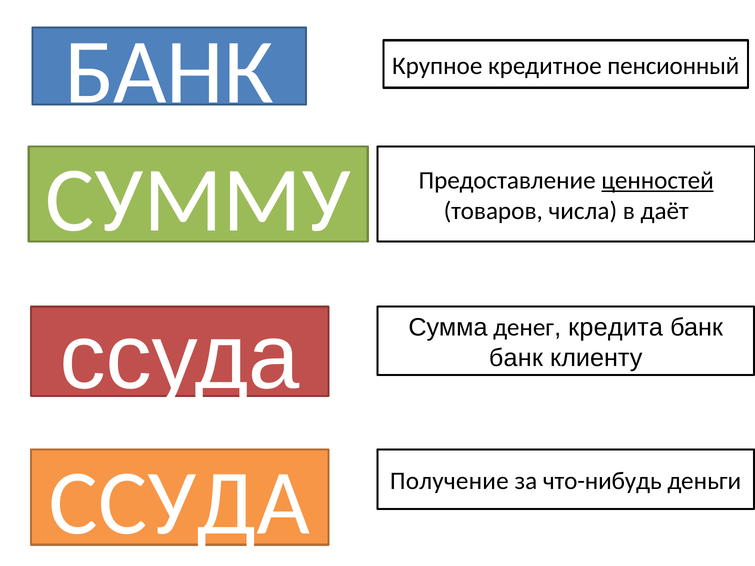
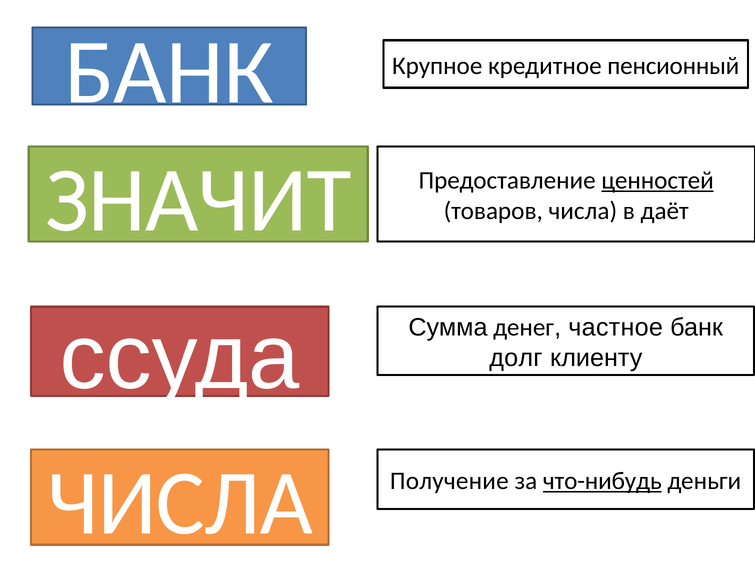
СУММУ: СУММУ -> ЗНАЧИТ
кредита: кредита -> частное
банк at (516, 358): банк -> долг
ССУДА at (179, 504): ССУДА -> ЧИСЛА
что-нибудь underline: none -> present
